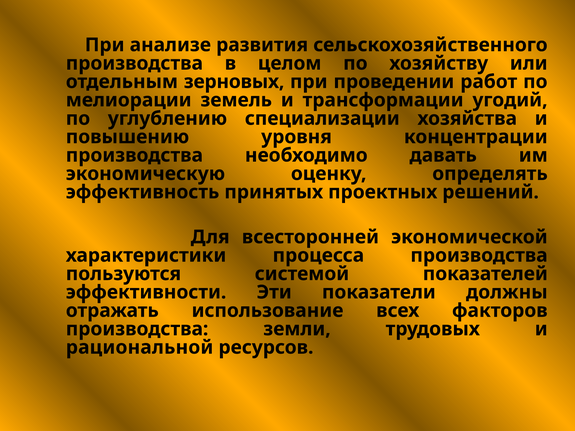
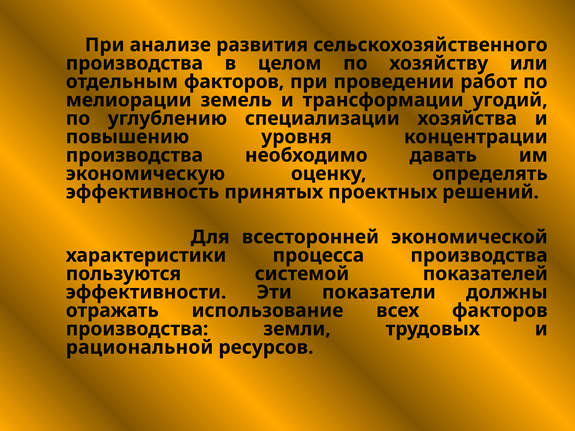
отдельным зерновых: зерновых -> факторов
